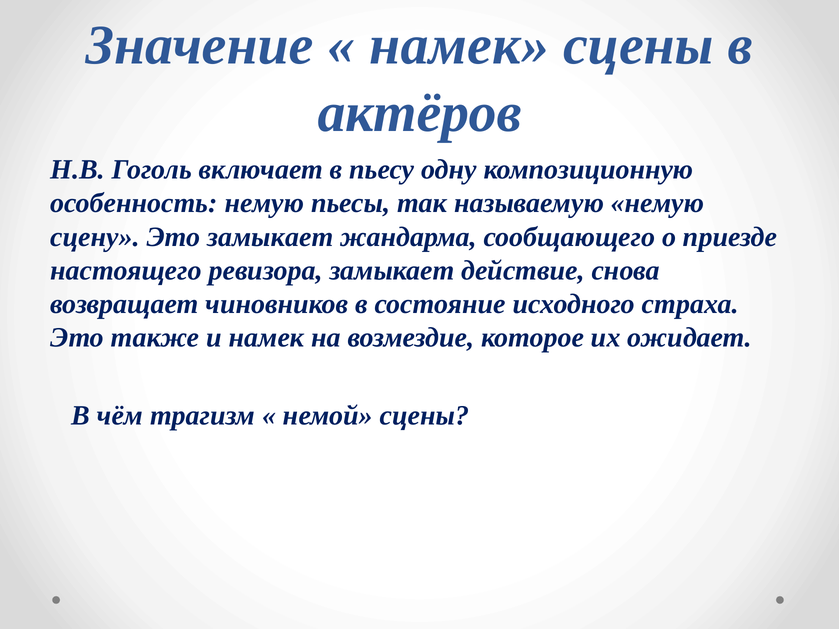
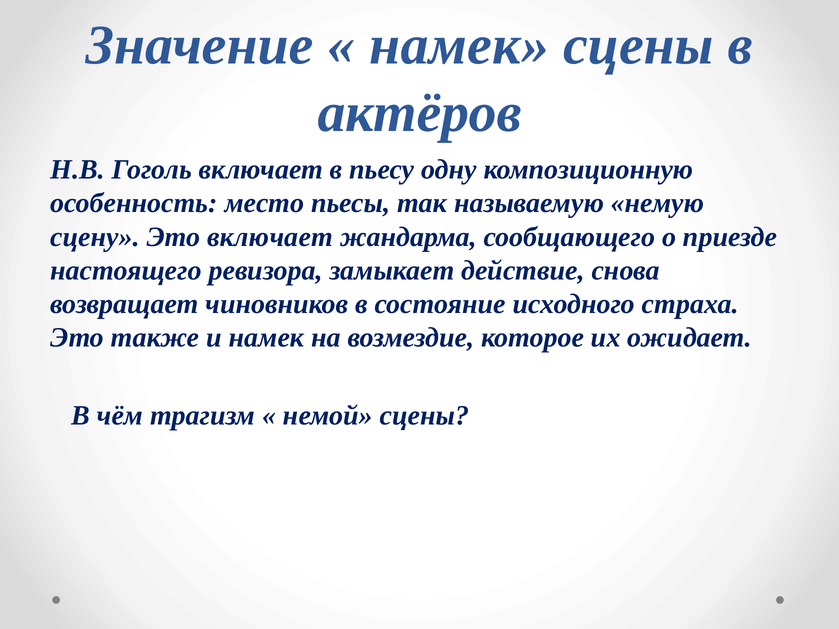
особенность немую: немую -> место
Это замыкает: замыкает -> включает
